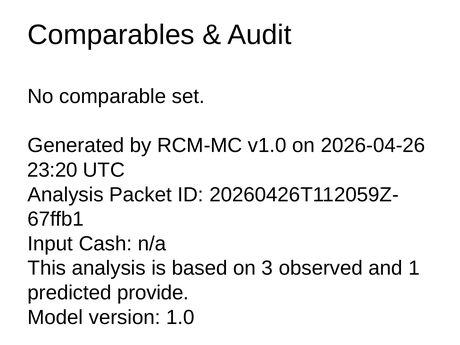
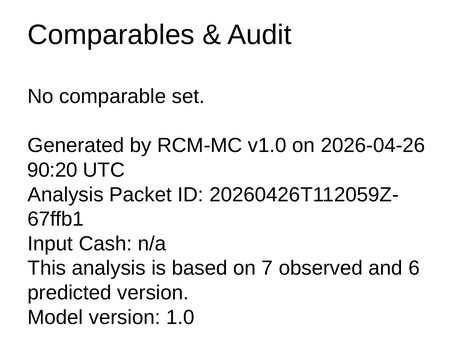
23:20: 23:20 -> 90:20
3: 3 -> 7
1: 1 -> 6
predicted provide: provide -> version
